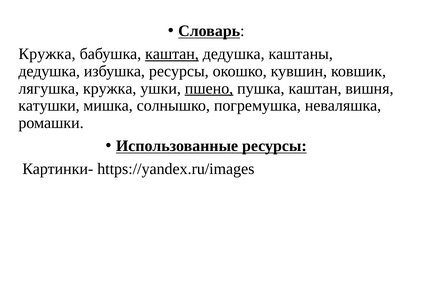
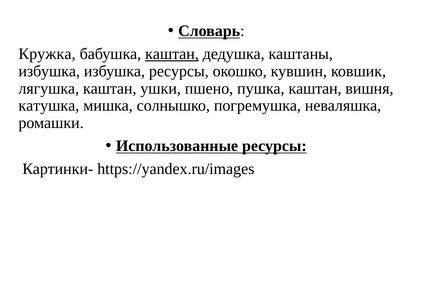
дедушка at (49, 71): дедушка -> избушка
лягушка кружка: кружка -> каштан
пшено underline: present -> none
катушки: катушки -> катушка
